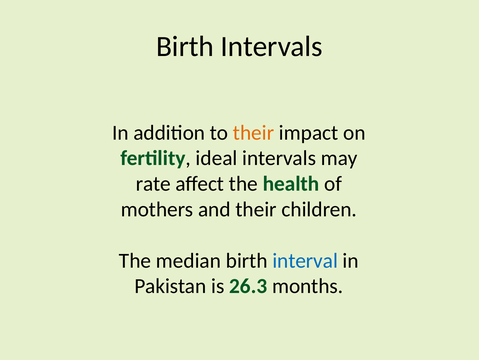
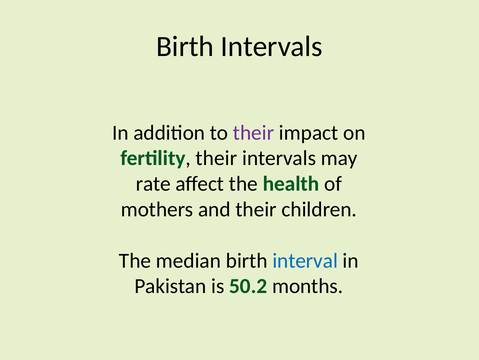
their at (254, 132) colour: orange -> purple
fertility ideal: ideal -> their
26.3: 26.3 -> 50.2
